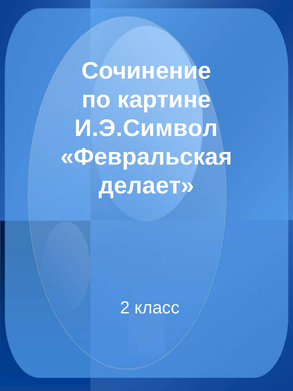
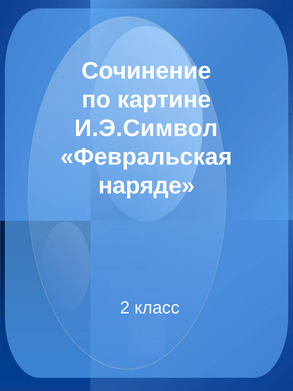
делает: делает -> наряде
